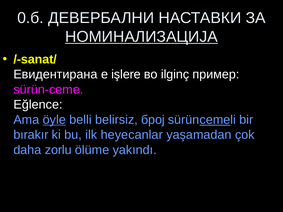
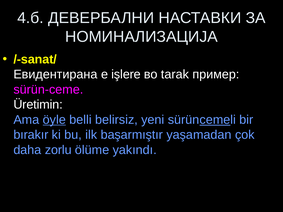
0.б: 0.б -> 4.б
НОМИНАЛИЗАЦИЈА underline: present -> none
ilginç: ilginç -> tarak
Eğlence: Eğlence -> Üretimin
број: број -> yeni
heyecanlar: heyecanlar -> başarmıştır
